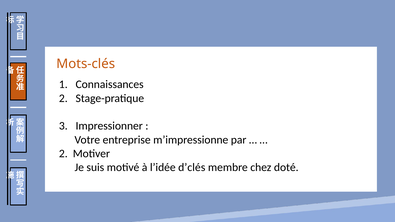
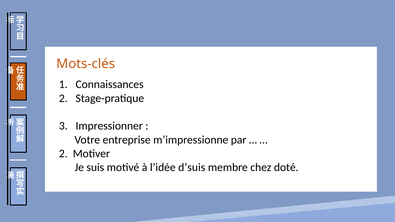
d’clés: d’clés -> d’suis
